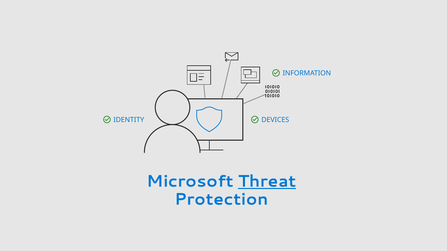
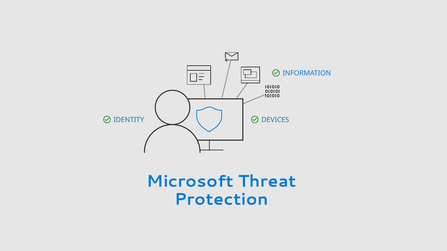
Threat underline: present -> none
